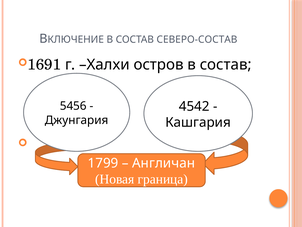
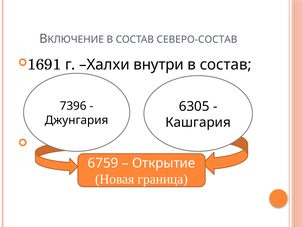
остров: остров -> внутри
4542: 4542 -> 6305
5456: 5456 -> 7396
1799: 1799 -> 6759
Англичан: Англичан -> Открытие
